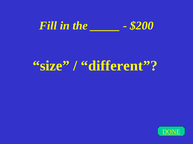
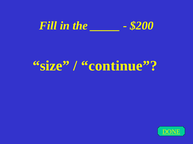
different: different -> continue
